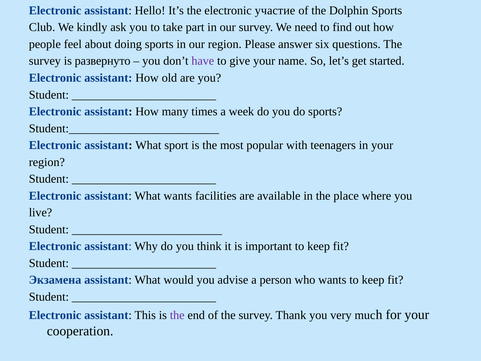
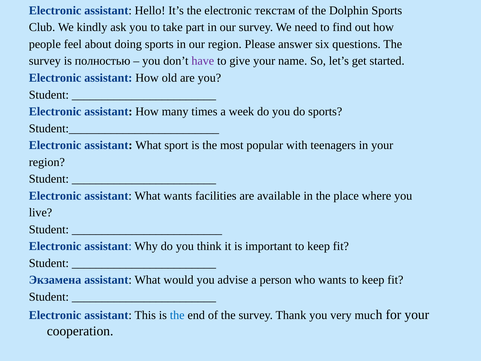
участие: участие -> текстам
развернуто: развернуто -> полностью
the at (177, 315) colour: purple -> blue
